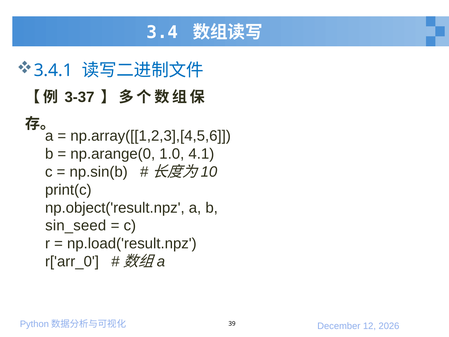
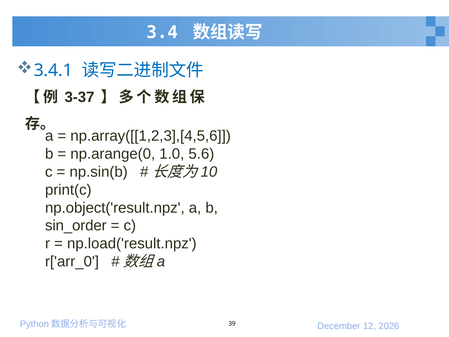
4.1: 4.1 -> 5.6
sin_seed: sin_seed -> sin_order
